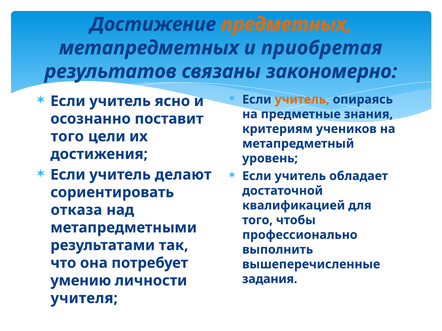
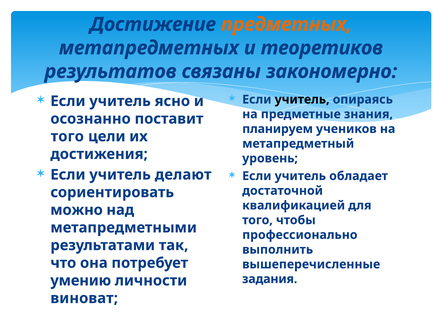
приобретая: приобретая -> теоретиков
учитель at (302, 100) colour: orange -> black
критериям: критериям -> планируем
отказа: отказа -> можно
учителя: учителя -> виноват
